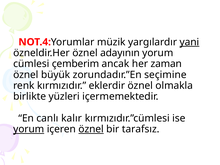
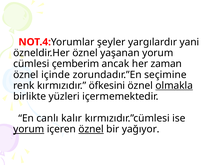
müzik: müzik -> şeyler
yani underline: present -> none
adayının: adayının -> yaşanan
büyük: büyük -> içinde
eklerdir: eklerdir -> öfkesini
olmakla underline: none -> present
tarafsız: tarafsız -> yağıyor
